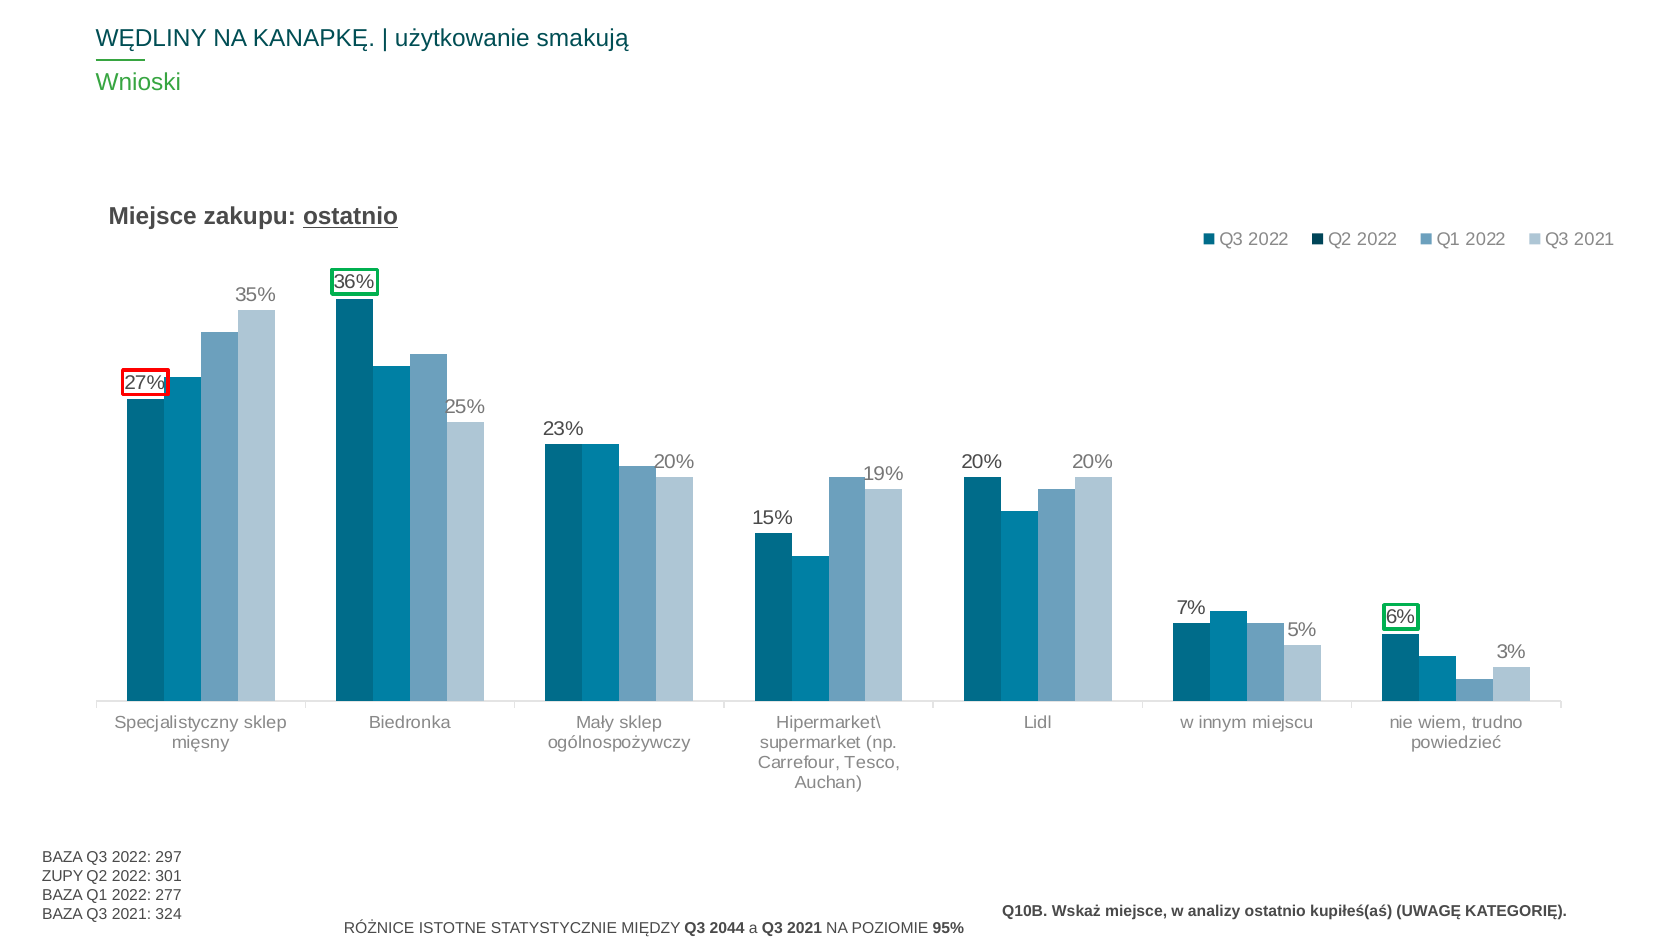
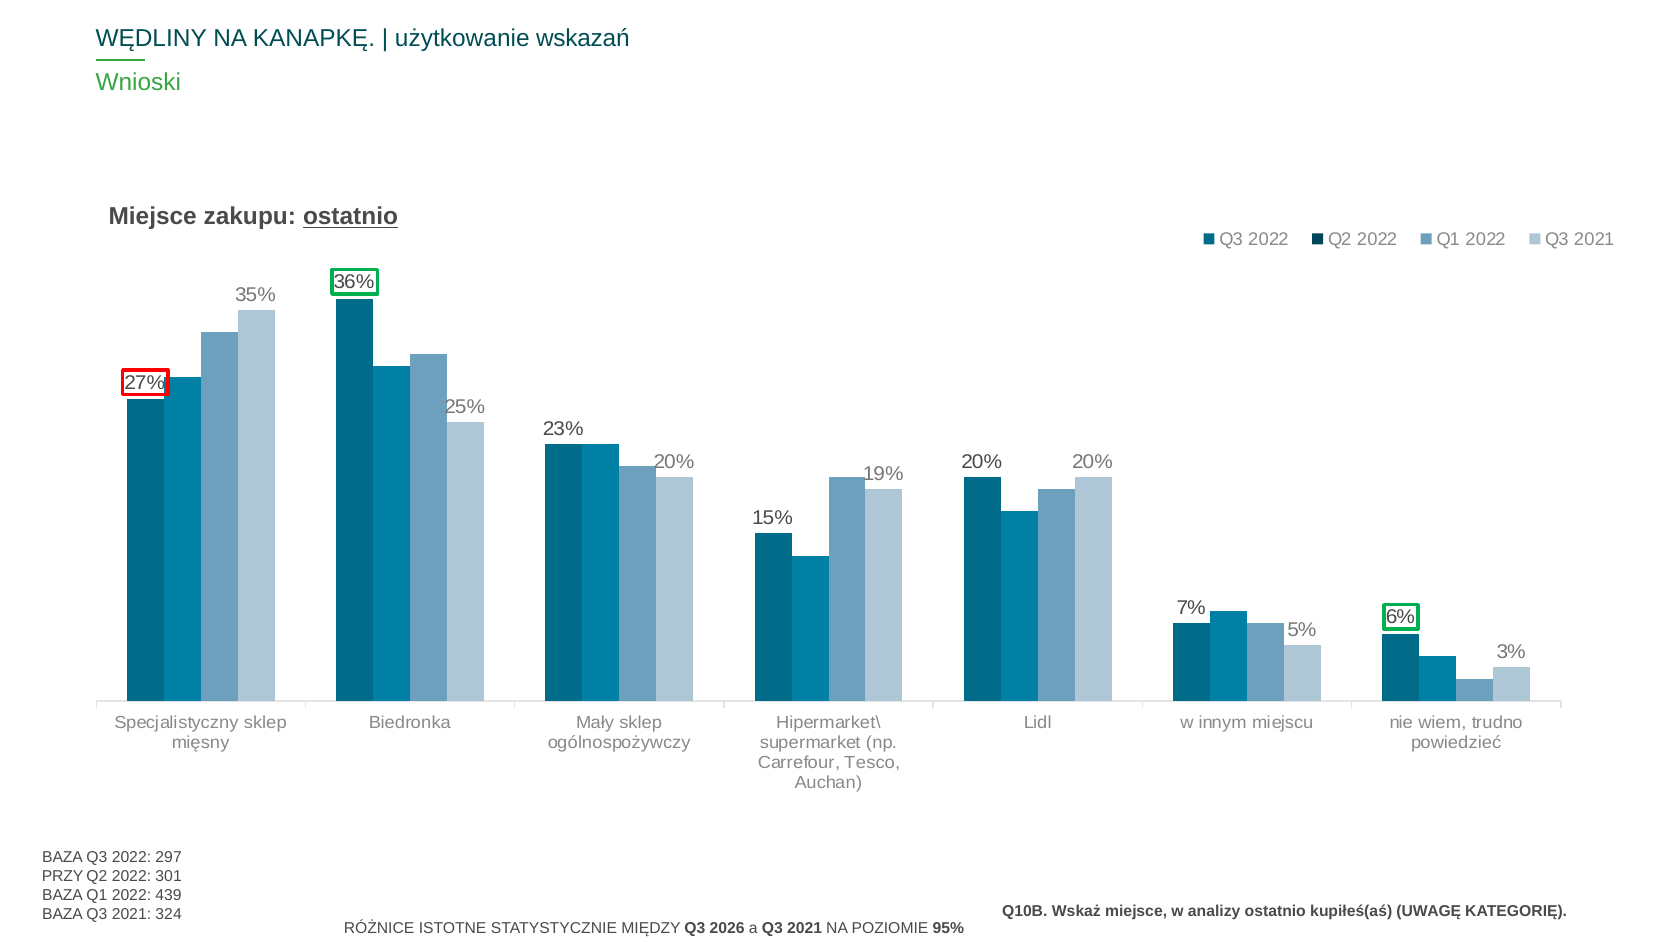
smakują: smakują -> wskazań
ZUPY: ZUPY -> PRZY
277: 277 -> 439
2044: 2044 -> 2026
